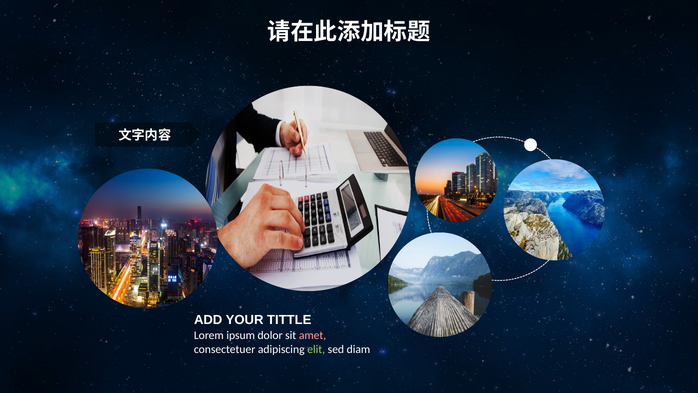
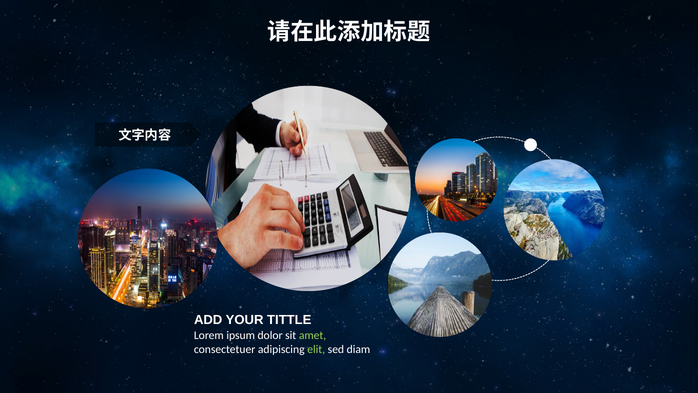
amet colour: pink -> light green
